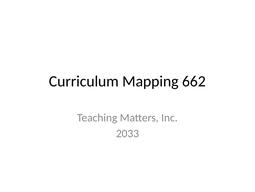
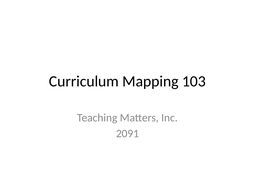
662: 662 -> 103
2033: 2033 -> 2091
